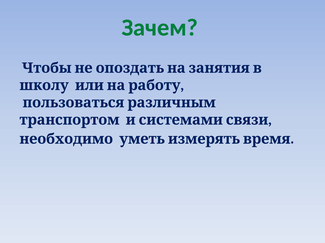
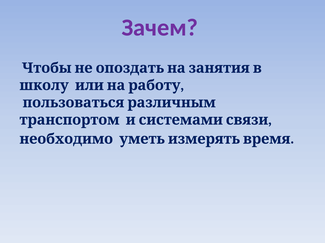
Зачем colour: green -> purple
